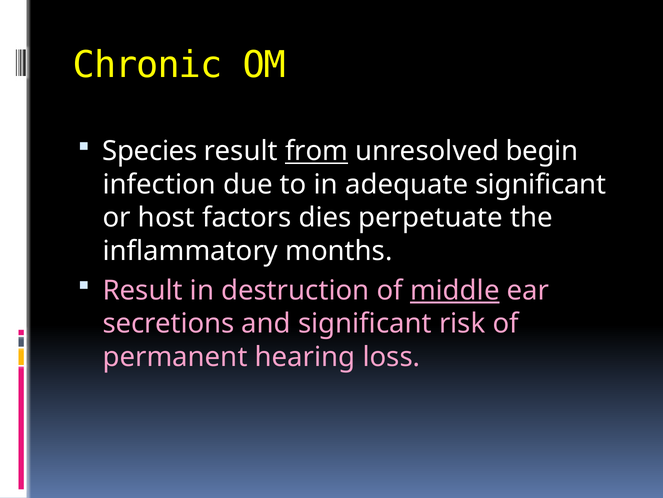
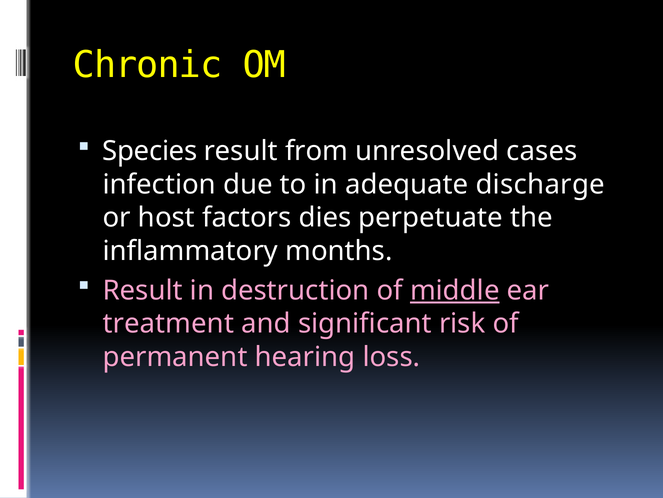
from underline: present -> none
begin: begin -> cases
adequate significant: significant -> discharge
secretions: secretions -> treatment
